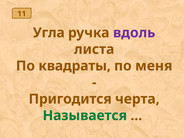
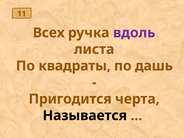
Угла: Угла -> Всех
меня: меня -> дашь
Называется colour: green -> black
